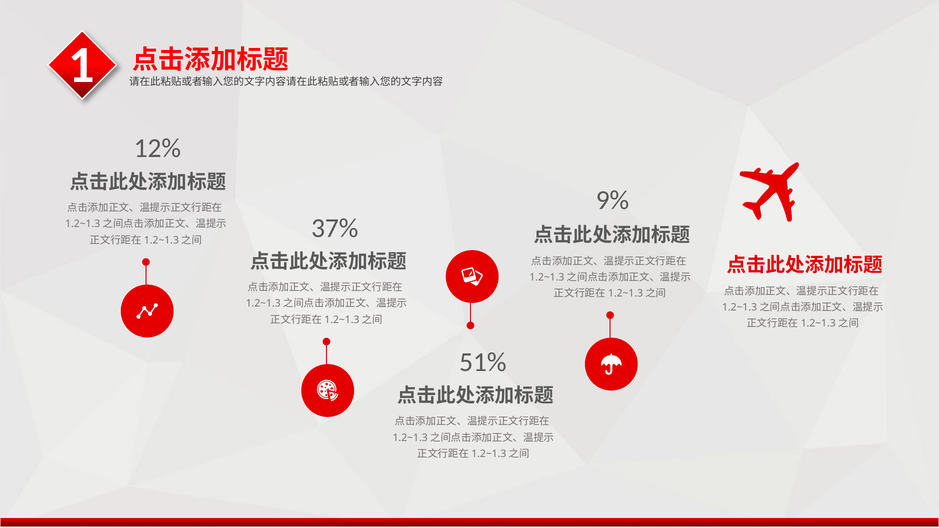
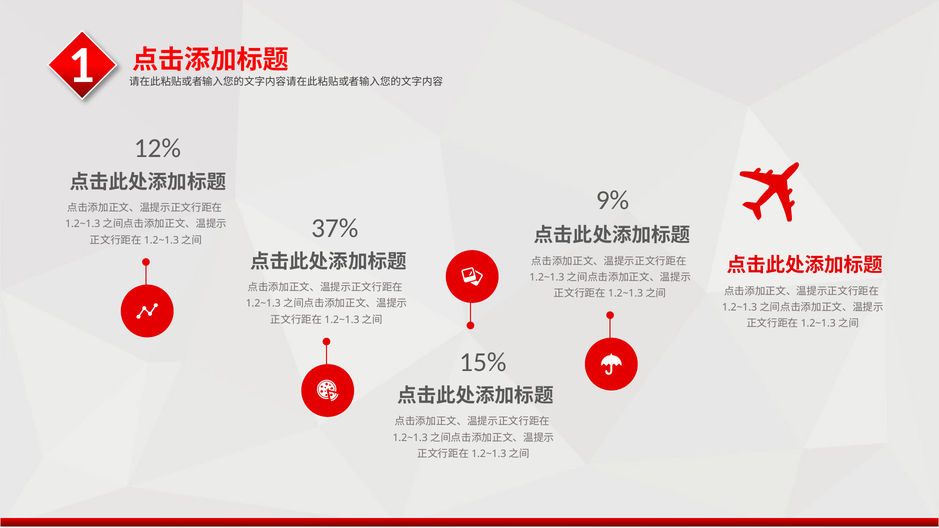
51%: 51% -> 15%
